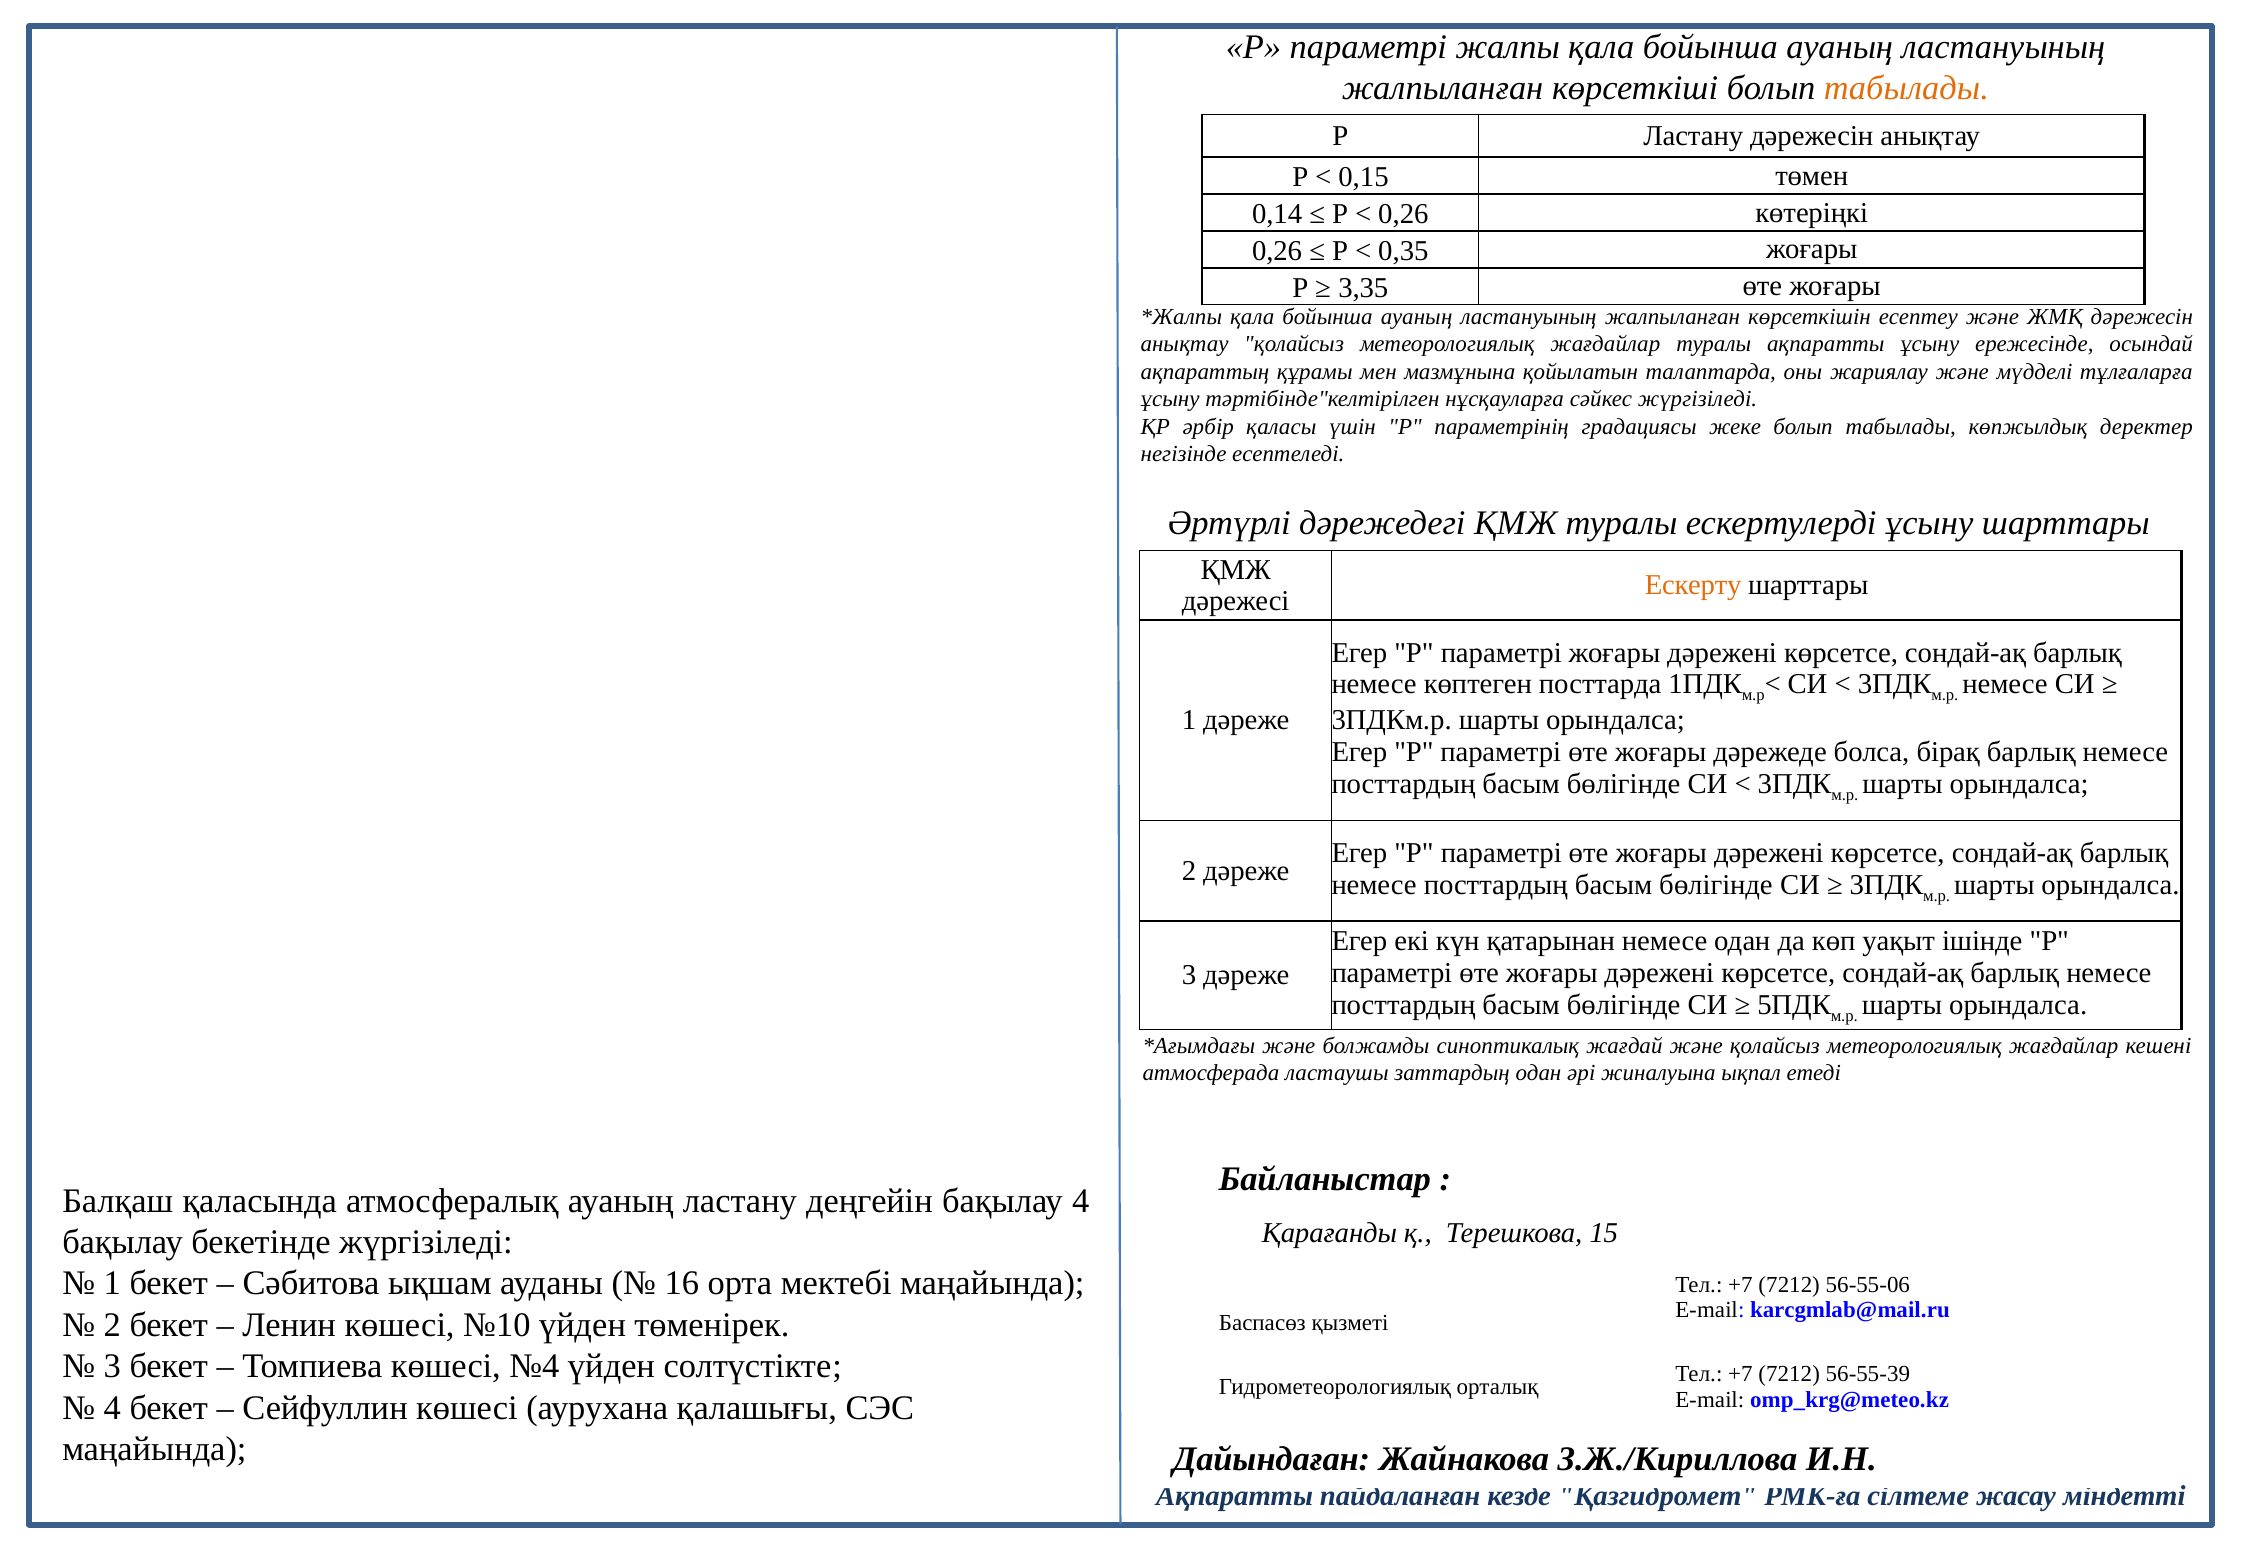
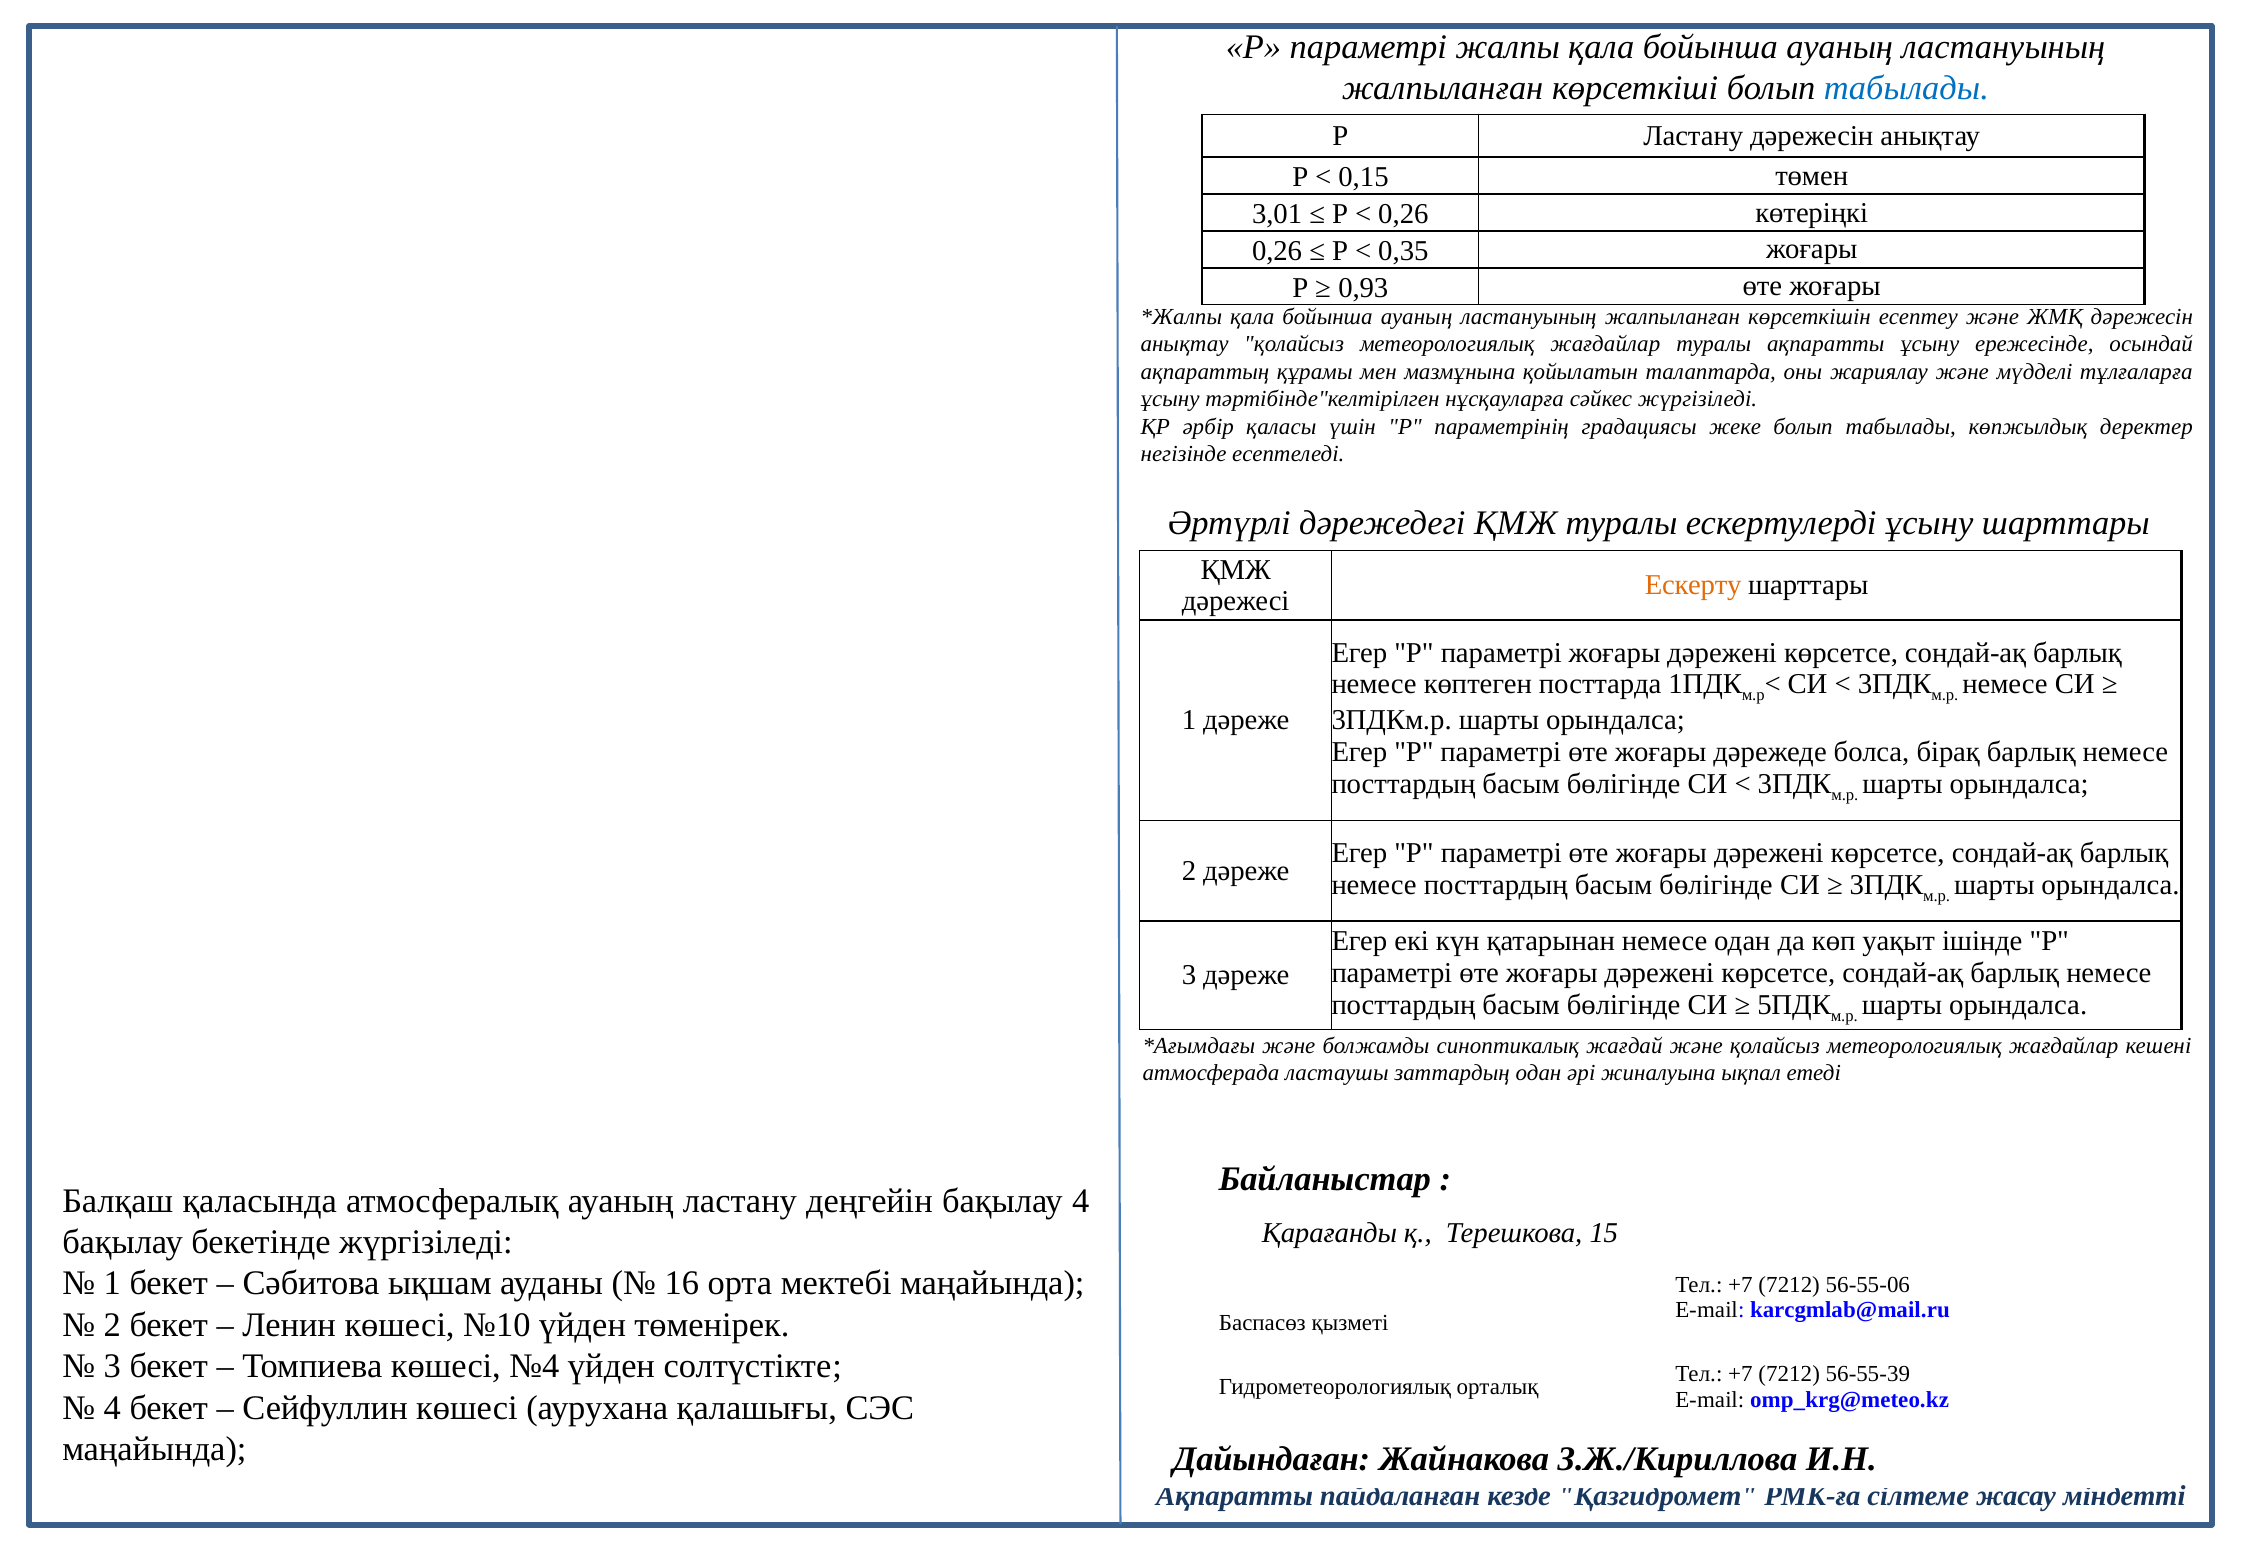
табылады at (1906, 89) colour: orange -> blue
0,14: 0,14 -> 3,01
3,35: 3,35 -> 0,93
